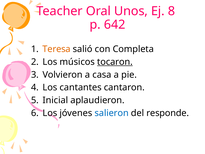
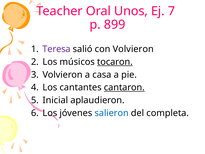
8: 8 -> 7
642: 642 -> 899
Teresa colour: orange -> purple
con Completa: Completa -> Volvieron
cantaron underline: none -> present
responde: responde -> completa
